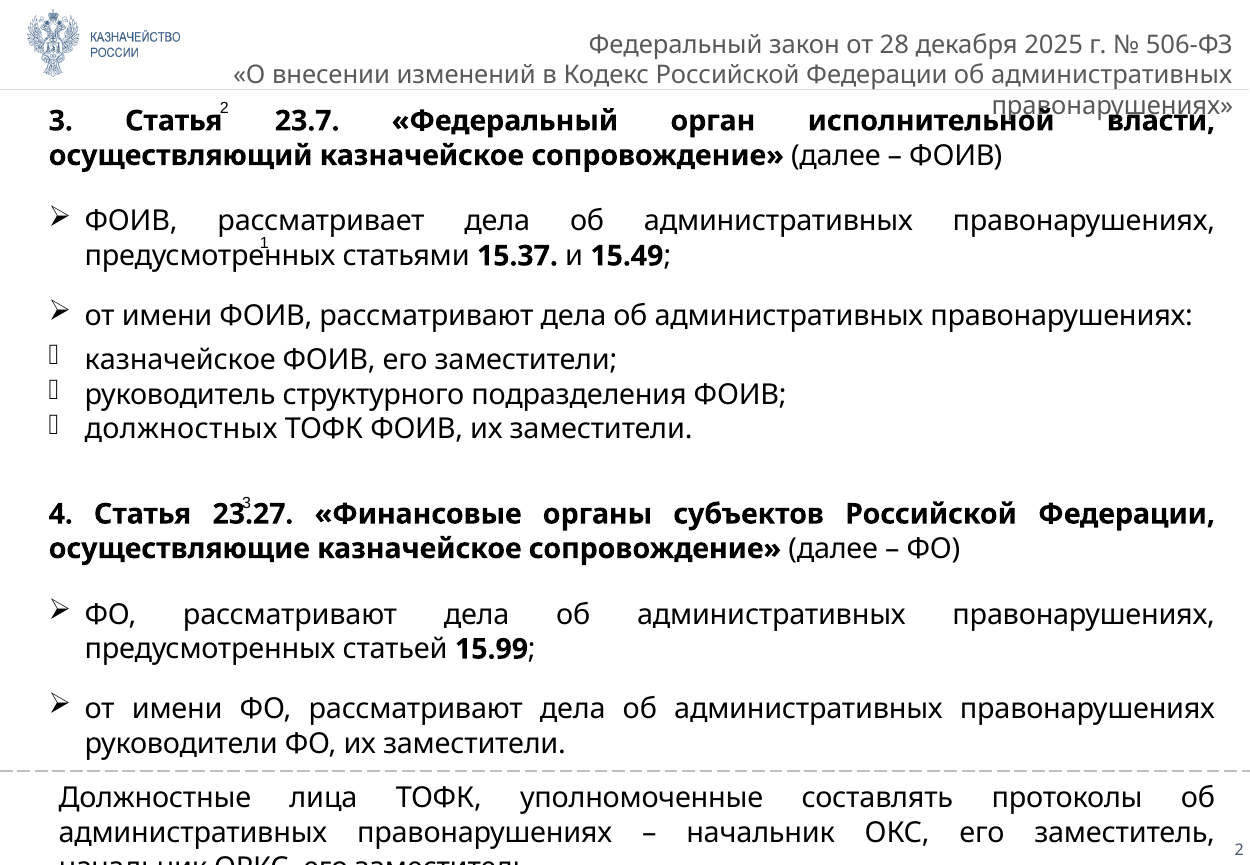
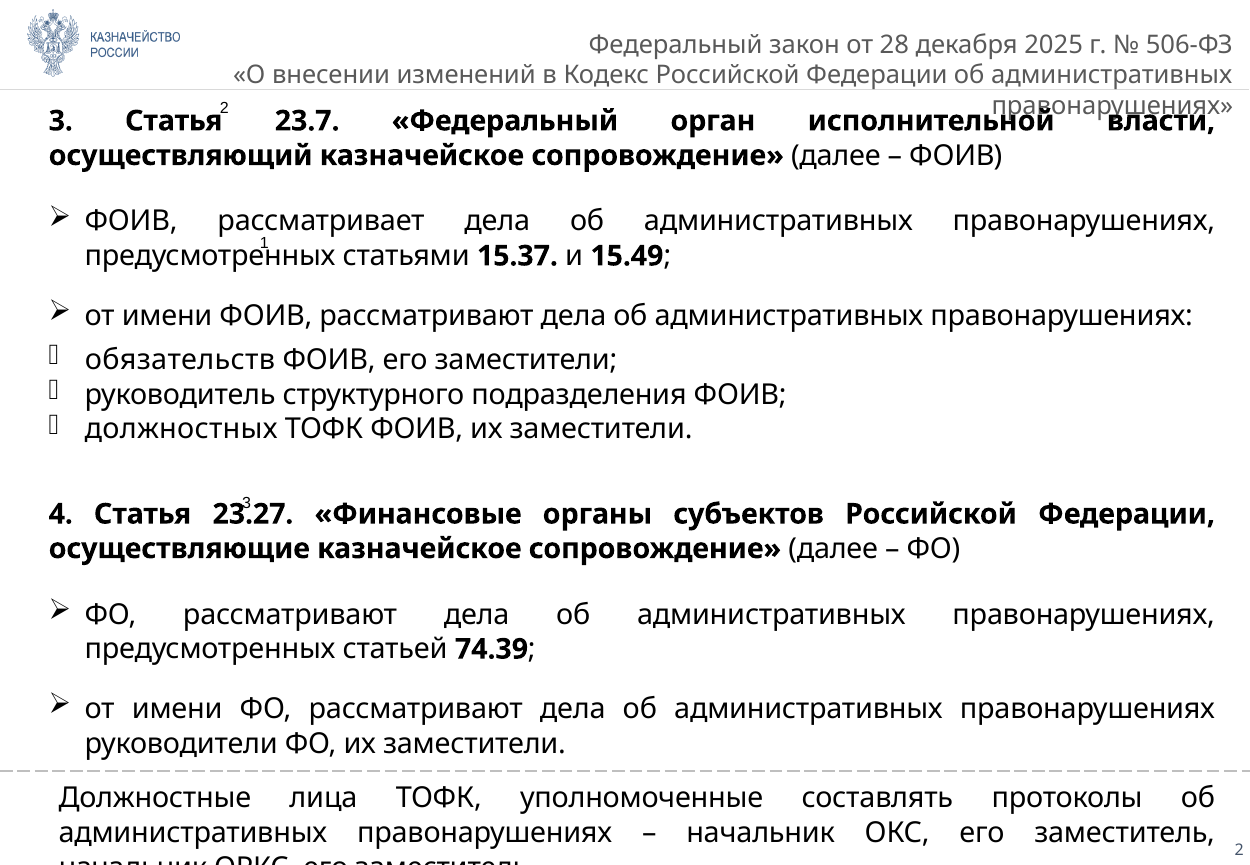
казначейское at (180, 360): казначейское -> обязательств
15.99: 15.99 -> 74.39
